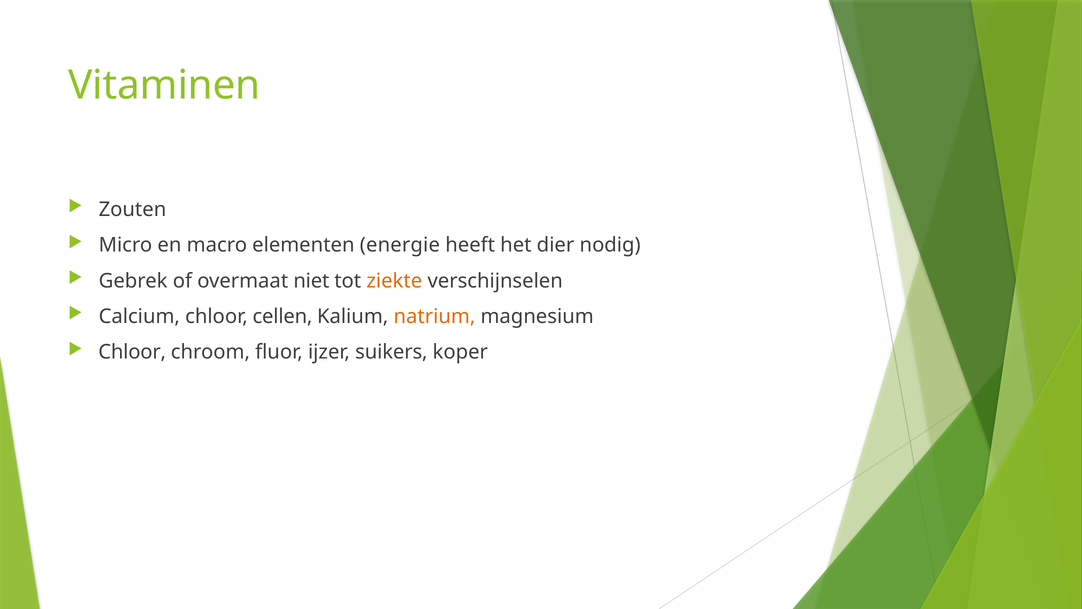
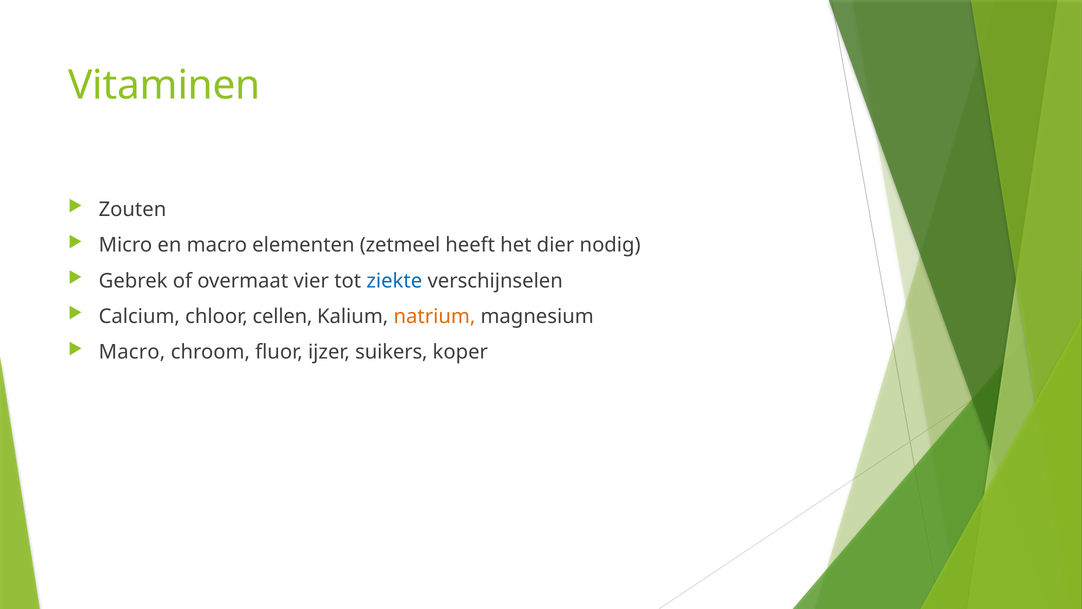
energie: energie -> zetmeel
niet: niet -> vier
ziekte colour: orange -> blue
Chloor at (132, 352): Chloor -> Macro
